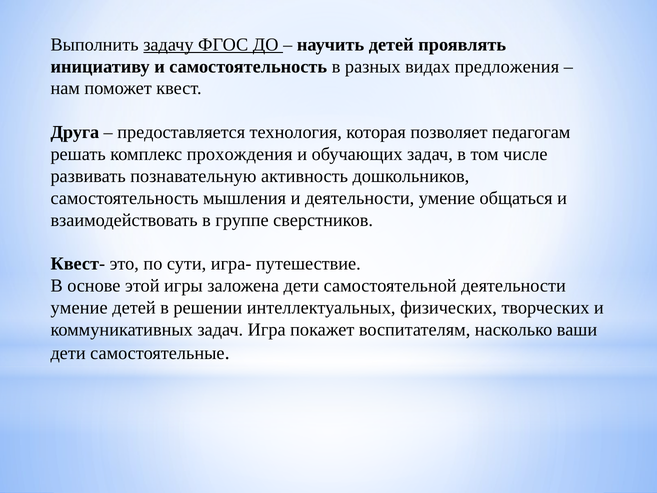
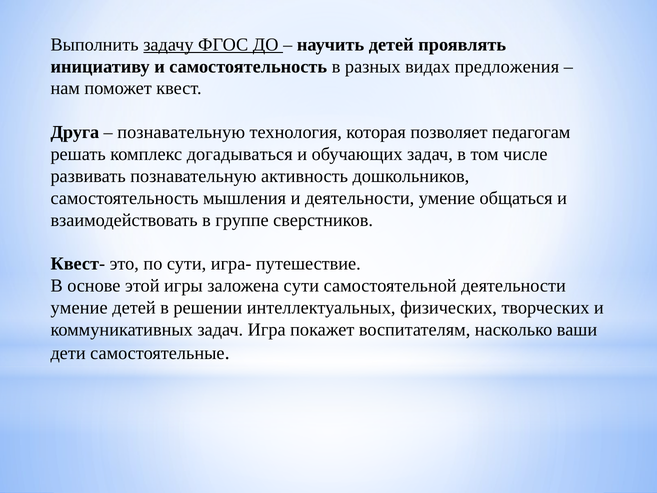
предоставляется at (181, 132): предоставляется -> познавательную
прохождения: прохождения -> догадываться
заложена дети: дети -> сути
